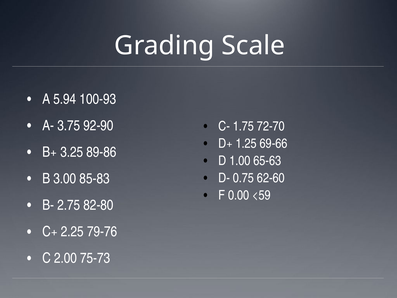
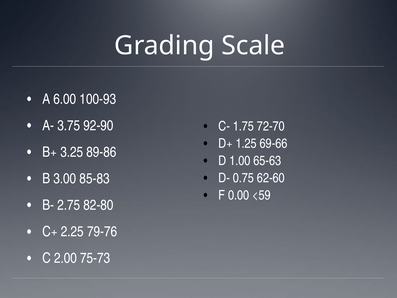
5.94: 5.94 -> 6.00
